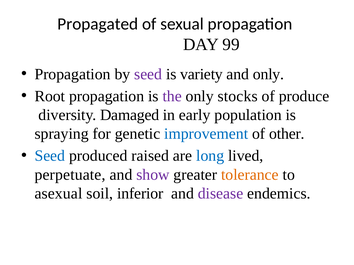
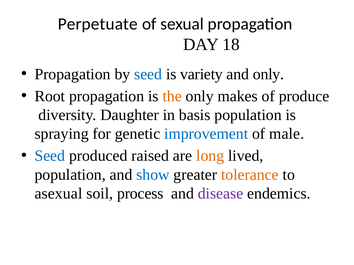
Propagated: Propagated -> Perpetuate
99: 99 -> 18
seed at (148, 74) colour: purple -> blue
the colour: purple -> orange
stocks: stocks -> makes
Damaged: Damaged -> Daughter
early: early -> basis
other: other -> male
long colour: blue -> orange
perpetuate at (70, 175): perpetuate -> population
show colour: purple -> blue
inferior: inferior -> process
